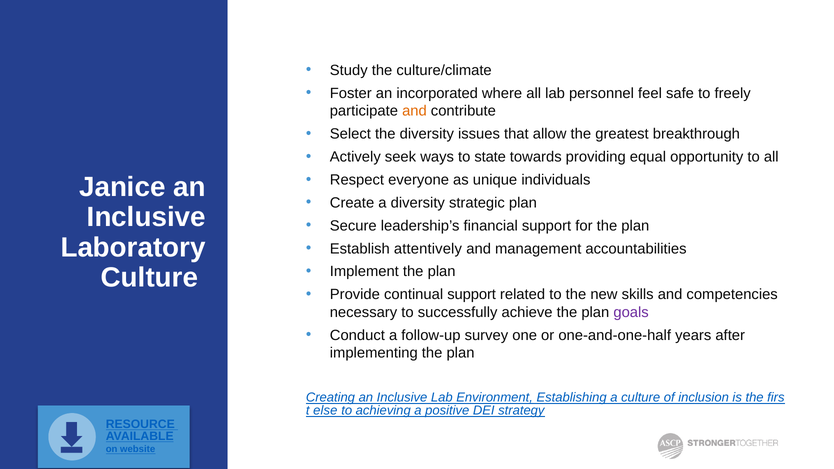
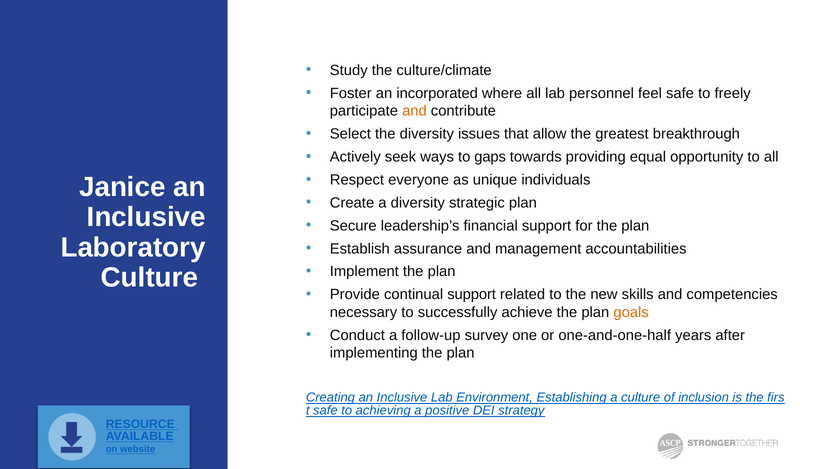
state: state -> gaps
attentively: attentively -> assurance
goals colour: purple -> orange
else at (325, 411): else -> safe
